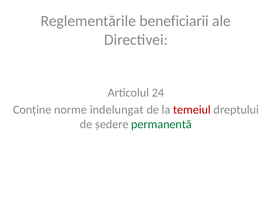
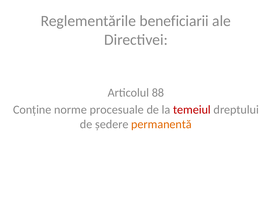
24: 24 -> 88
îndelungat: îndelungat -> procesuale
permanentă colour: green -> orange
